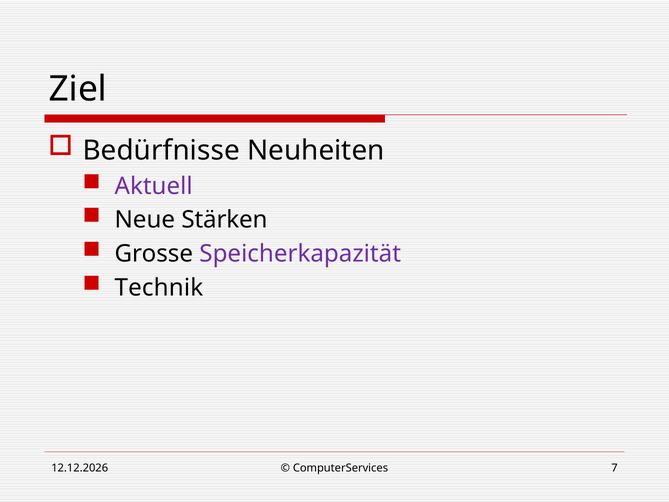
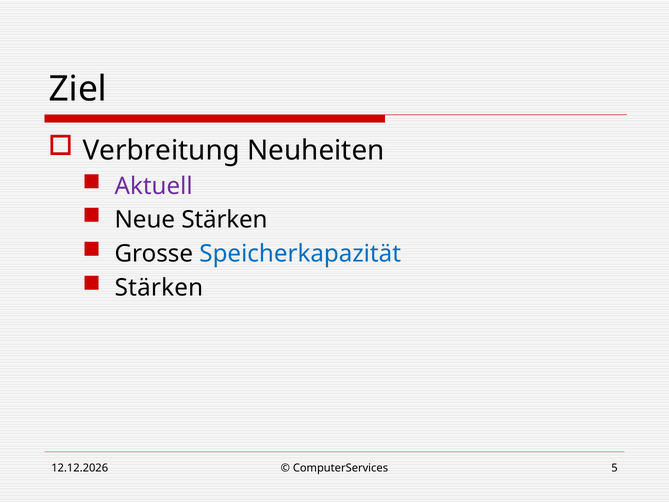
Bedürfnisse: Bedürfnisse -> Verbreitung
Speicherkapazität colour: purple -> blue
Technik at (159, 287): Technik -> Stärken
7: 7 -> 5
